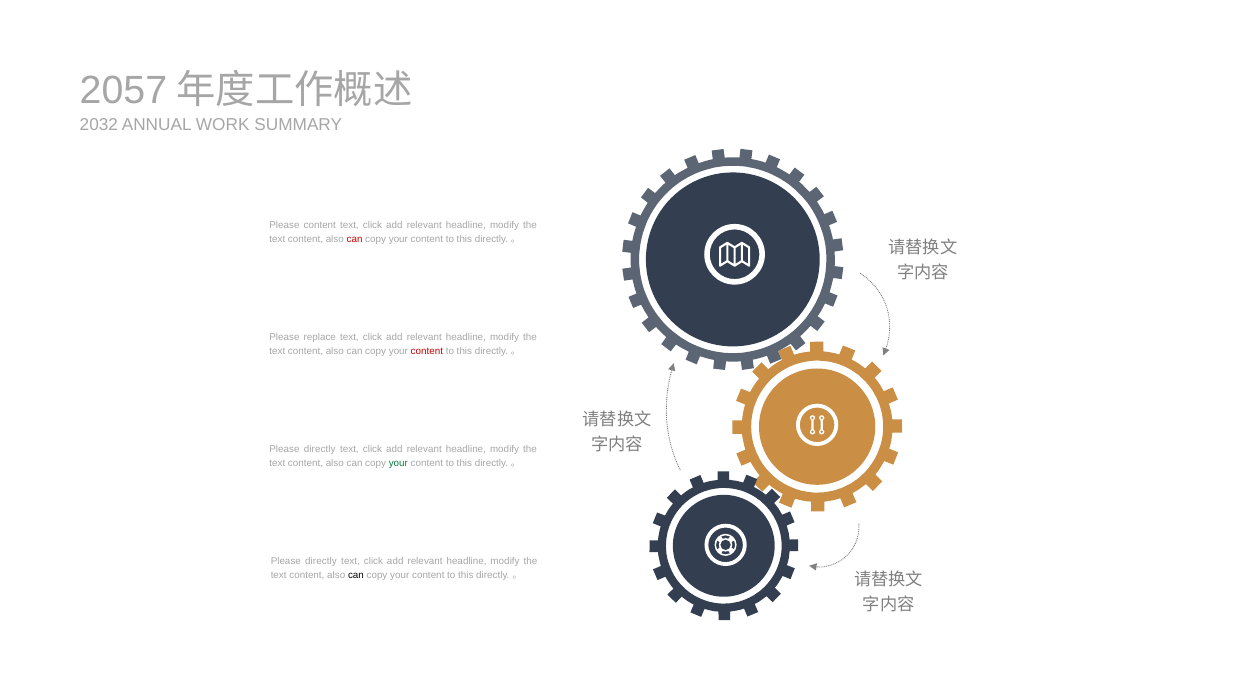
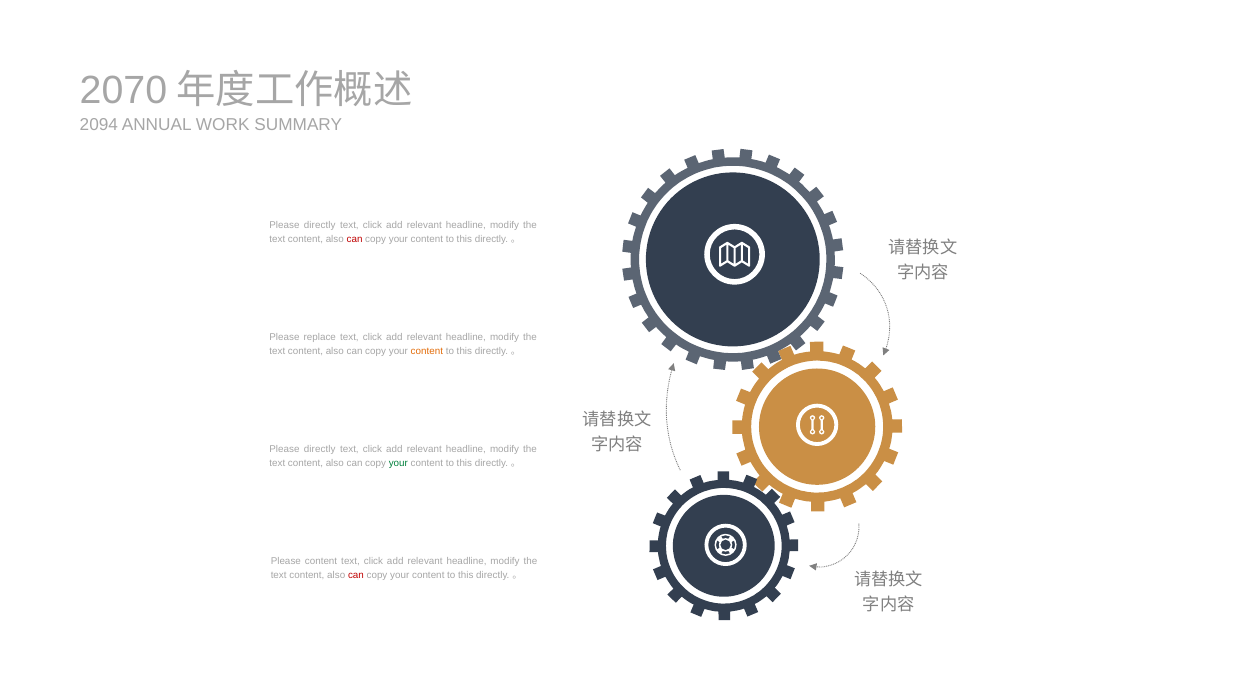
2057: 2057 -> 2070
2032: 2032 -> 2094
content at (320, 225): content -> directly
content at (427, 351) colour: red -> orange
directly at (321, 561): directly -> content
can at (356, 575) colour: black -> red
